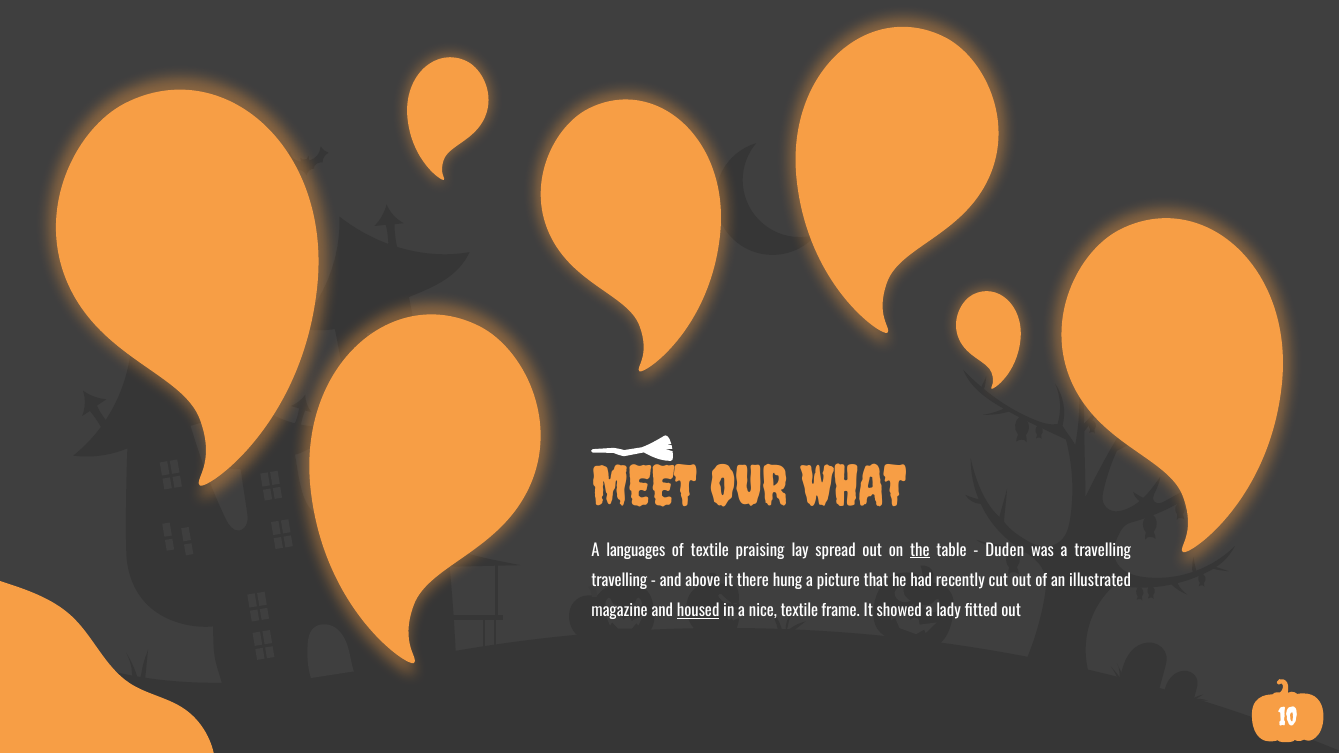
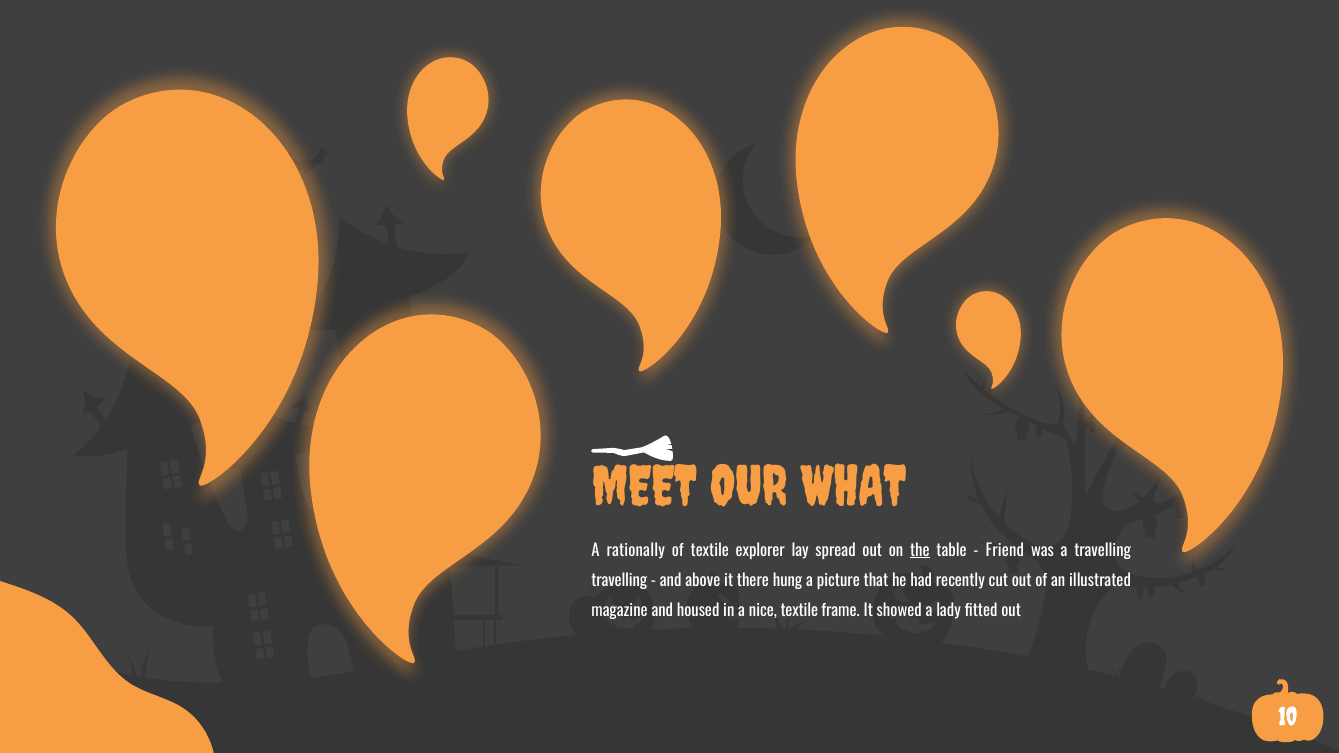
languages: languages -> rationally
praising: praising -> explorer
Duden: Duden -> Friend
housed underline: present -> none
